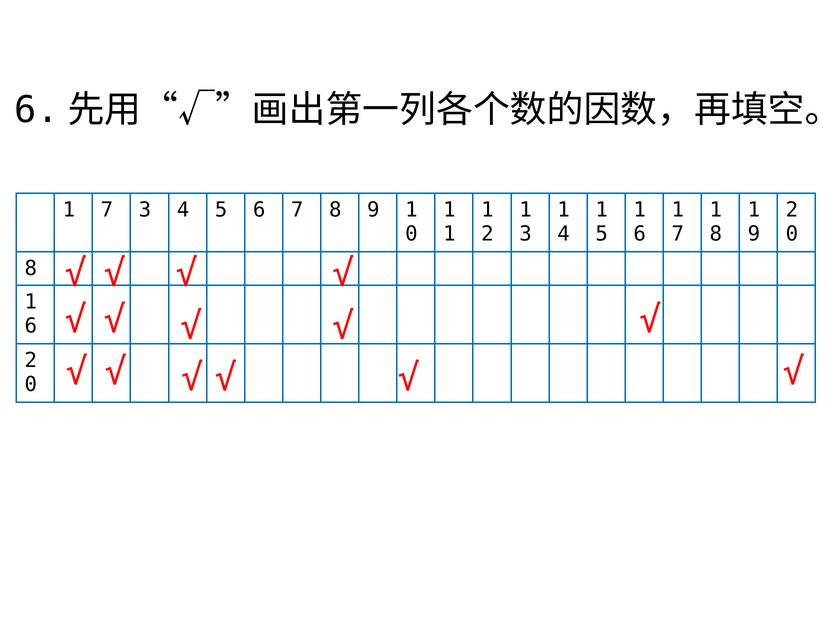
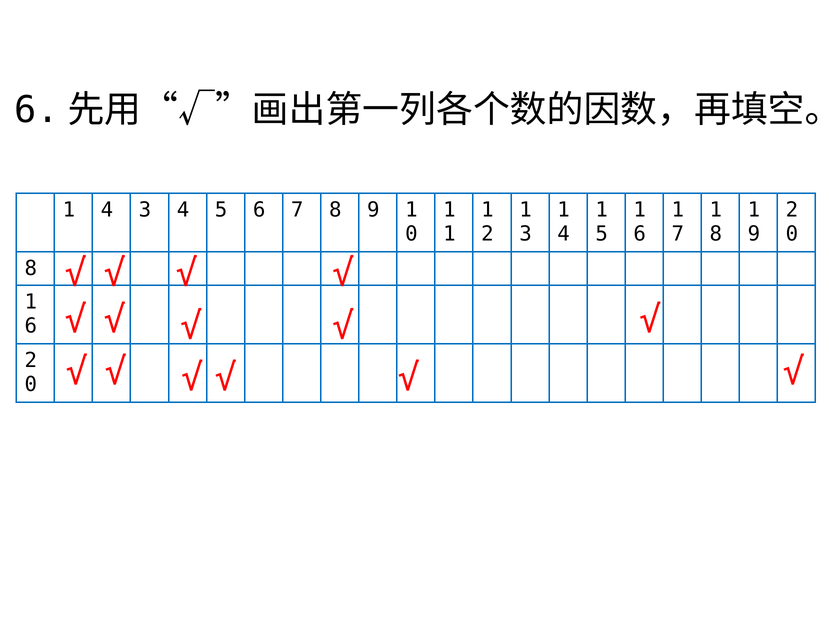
7 at (107, 210): 7 -> 4
